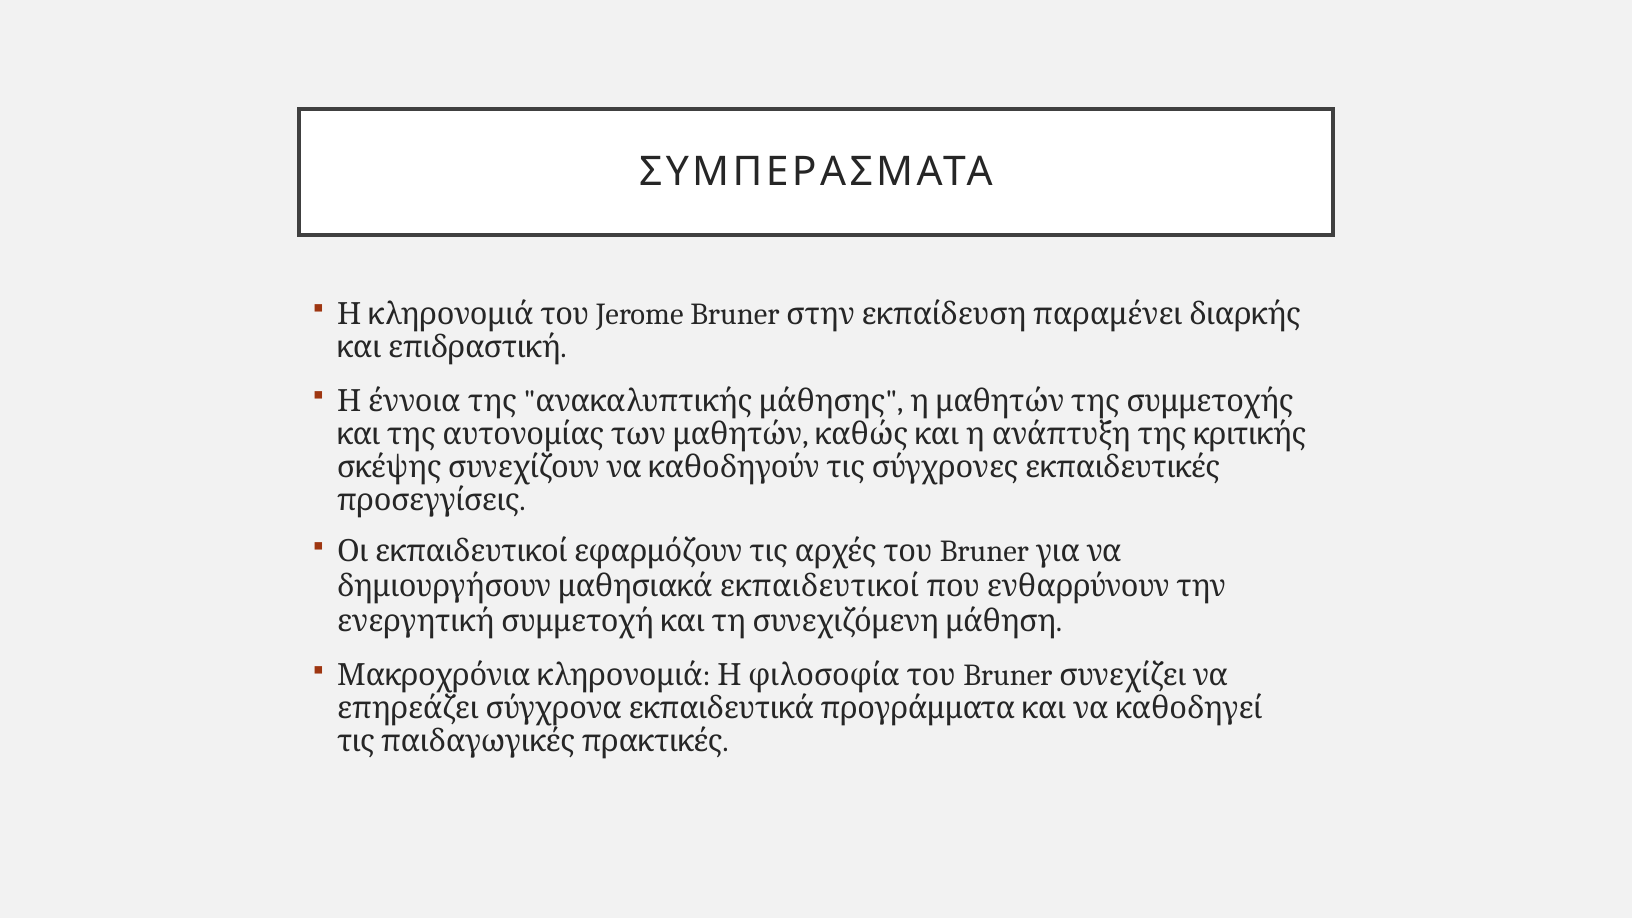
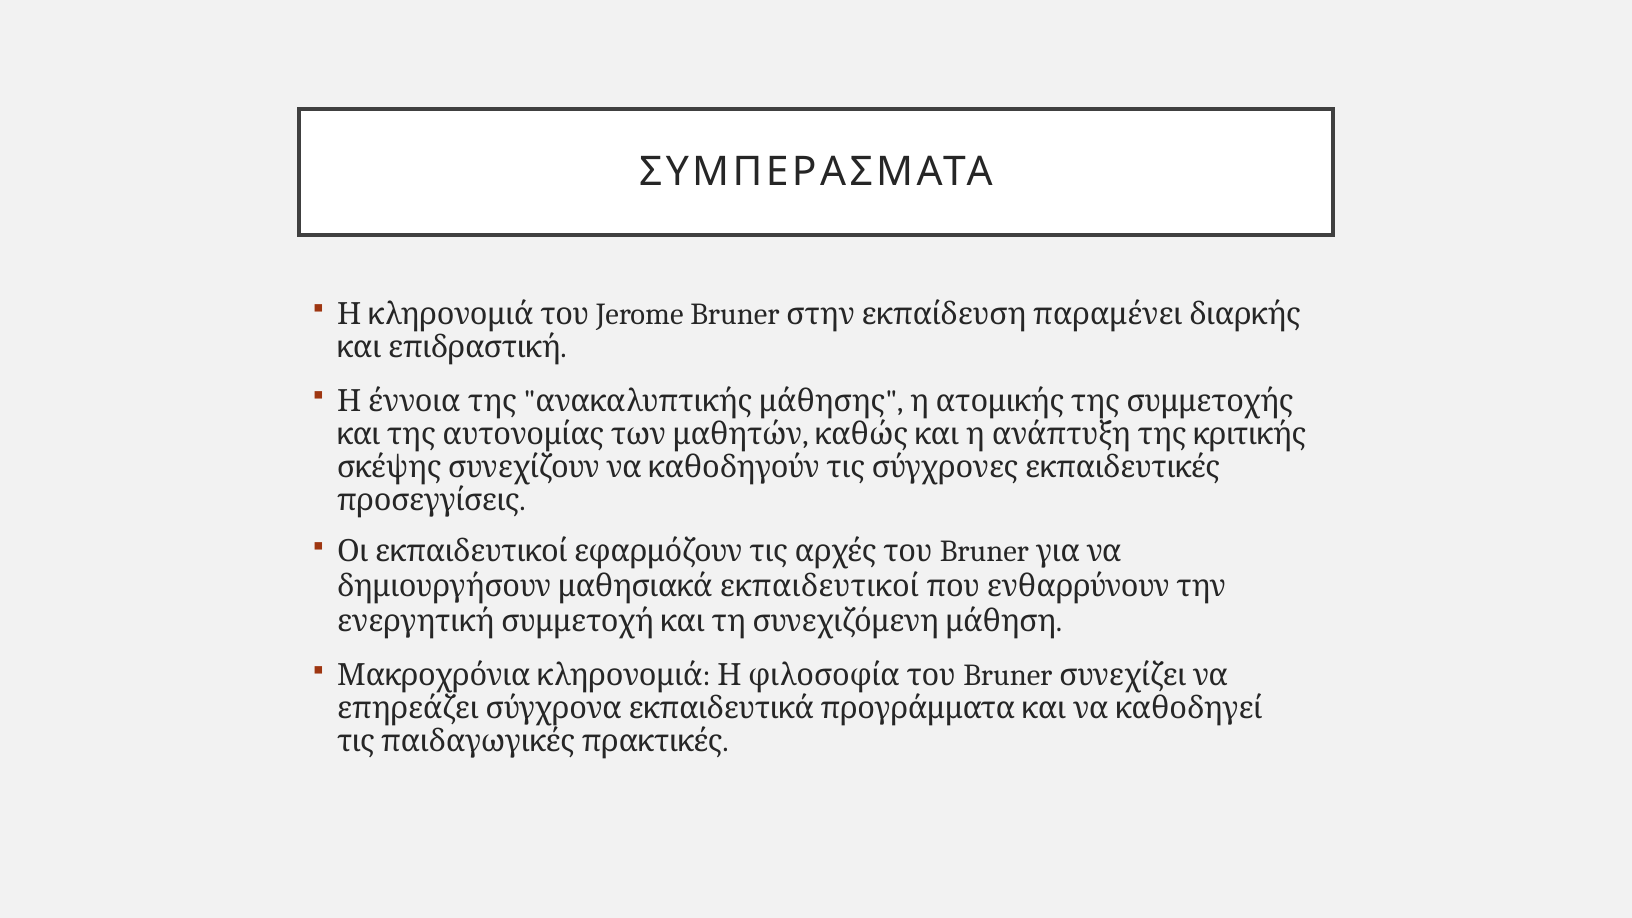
η μαθητών: μαθητών -> ατομικής
